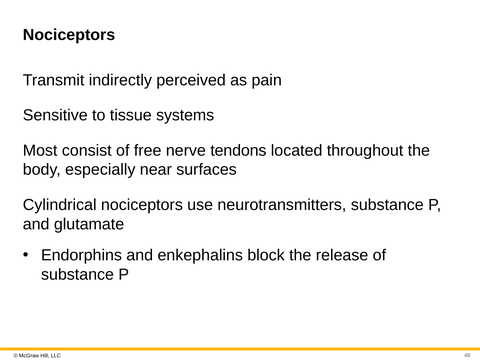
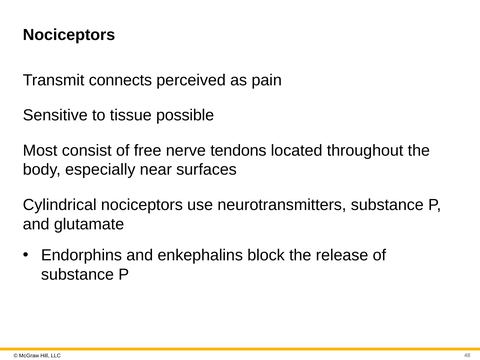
indirectly: indirectly -> connects
systems: systems -> possible
